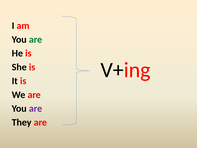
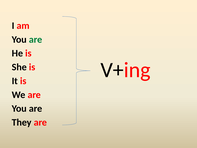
are at (36, 108) colour: purple -> black
